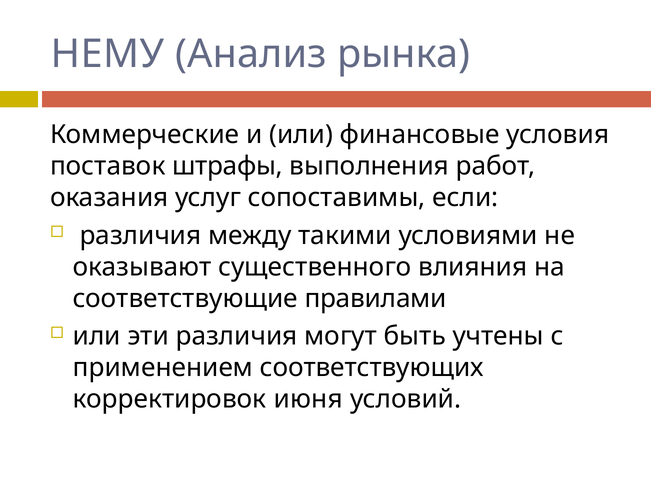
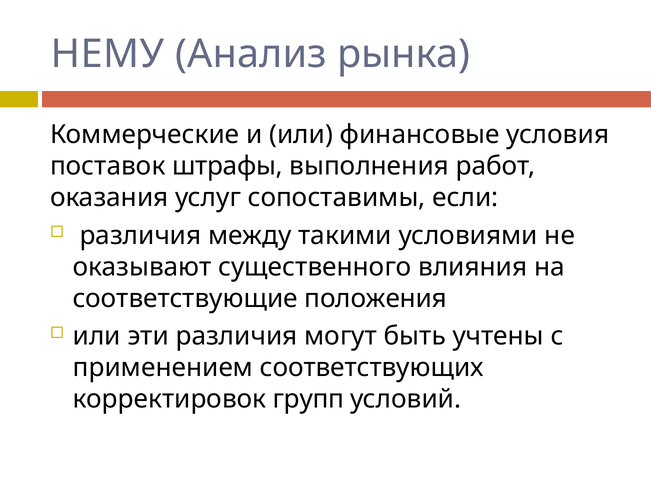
правилами: правилами -> положения
июня: июня -> групп
